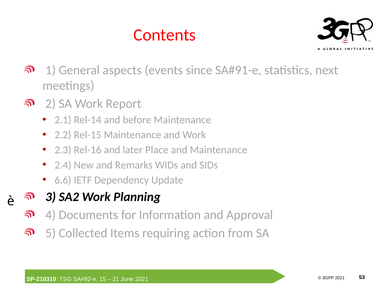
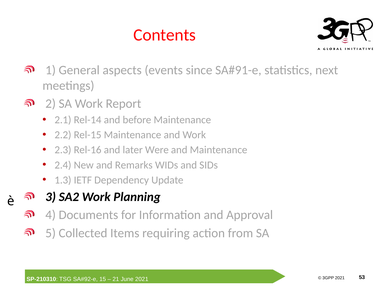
Place: Place -> Were
6.6: 6.6 -> 1.3
